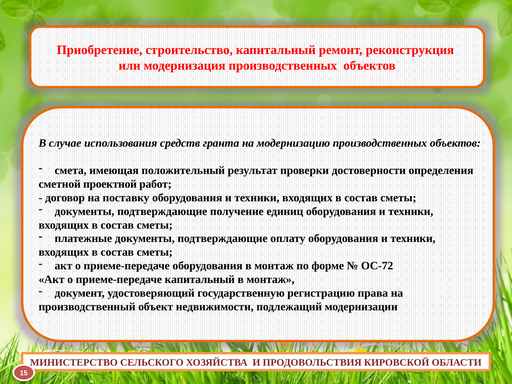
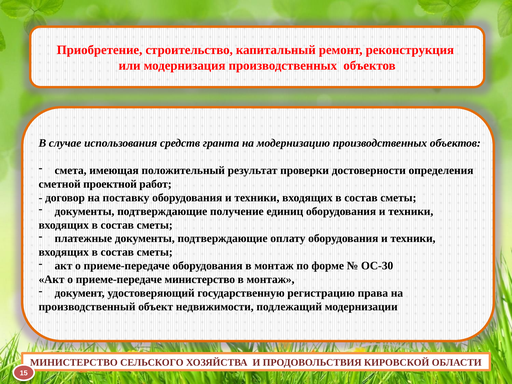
ОС-72: ОС-72 -> ОС-30
приеме-передаче капитальный: капитальный -> министерство
